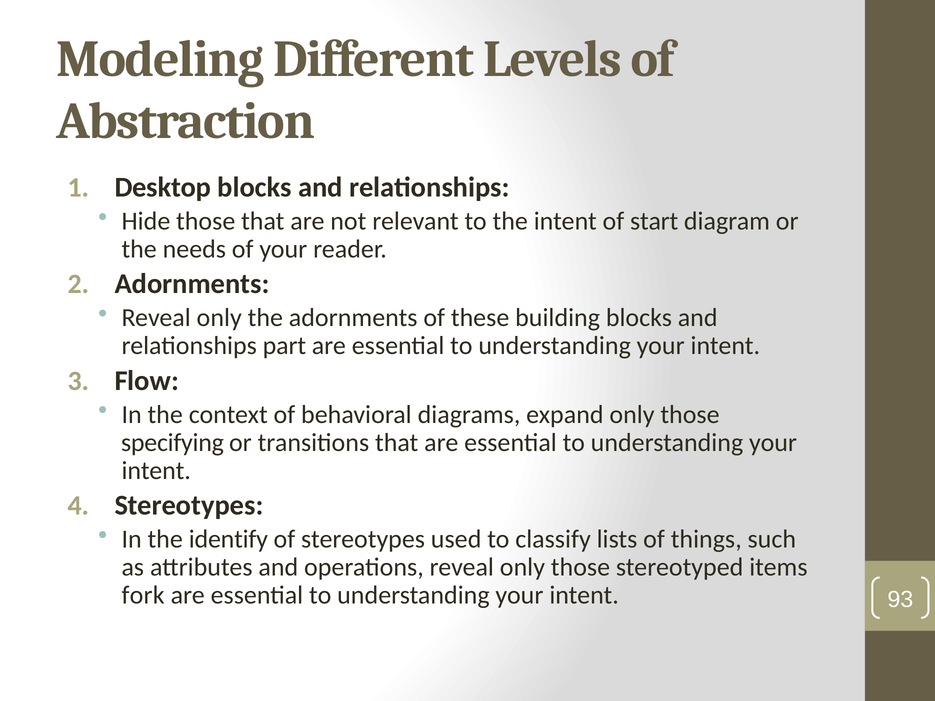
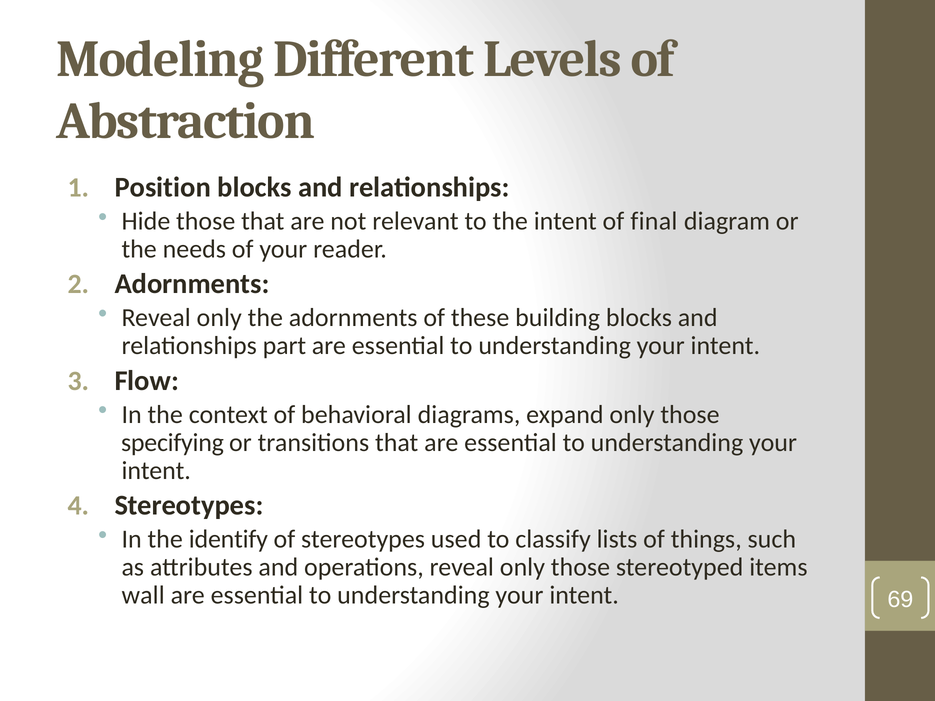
Desktop: Desktop -> Position
start: start -> final
fork: fork -> wall
93: 93 -> 69
